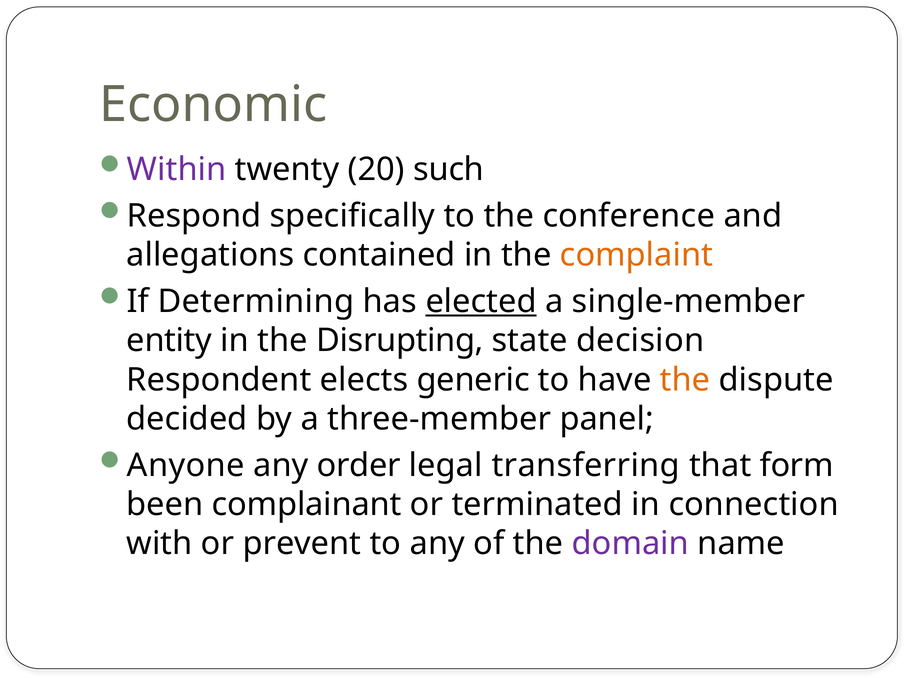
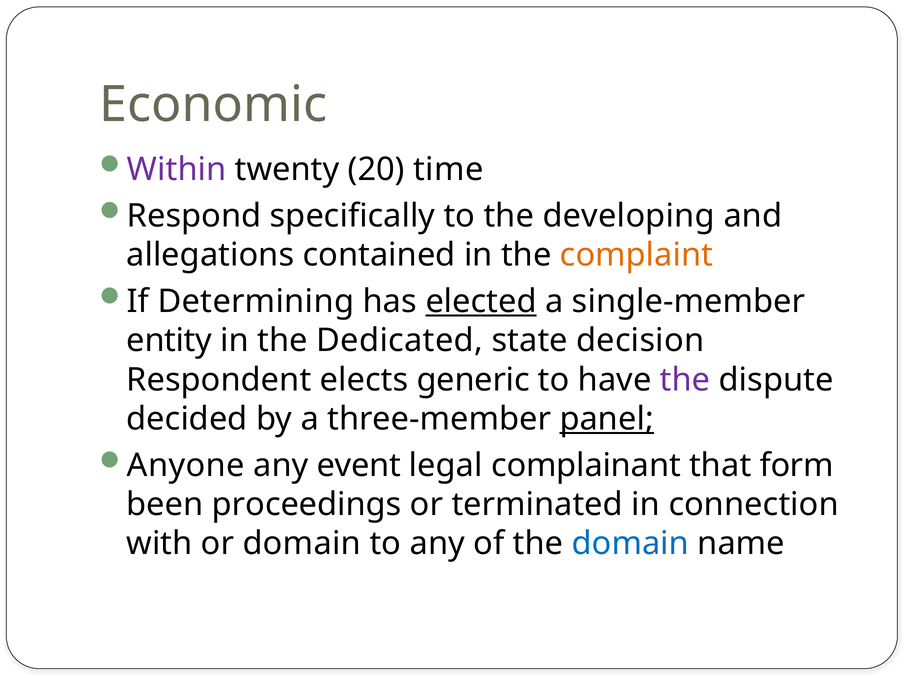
such: such -> time
conference: conference -> developing
Disrupting: Disrupting -> Dedicated
the at (685, 380) colour: orange -> purple
panel underline: none -> present
order: order -> event
transferring: transferring -> complainant
complainant: complainant -> proceedings
or prevent: prevent -> domain
domain at (630, 544) colour: purple -> blue
